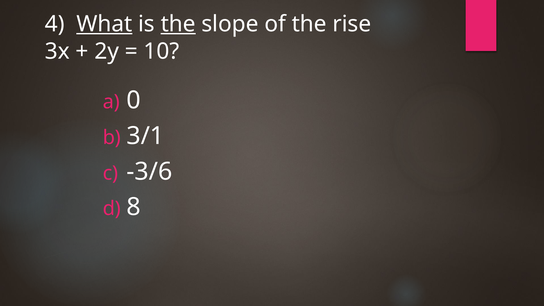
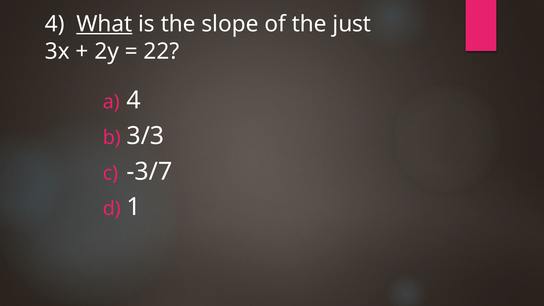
the at (178, 24) underline: present -> none
rise: rise -> just
10: 10 -> 22
0 at (134, 100): 0 -> 4
3/1: 3/1 -> 3/3
-3/6: -3/6 -> -3/7
8: 8 -> 1
